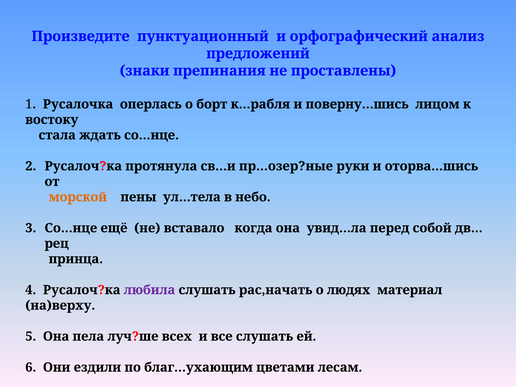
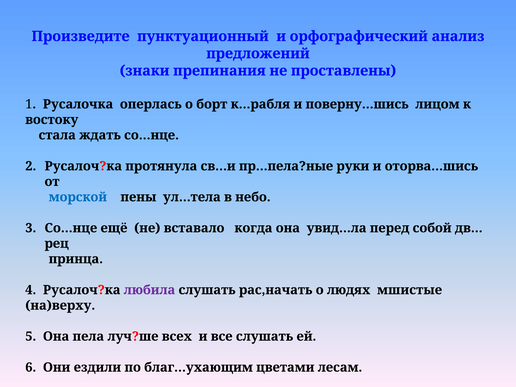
пр…озер?ные: пр…озер?ные -> пр…пела?ные
морской colour: orange -> blue
материал: материал -> мшистые
